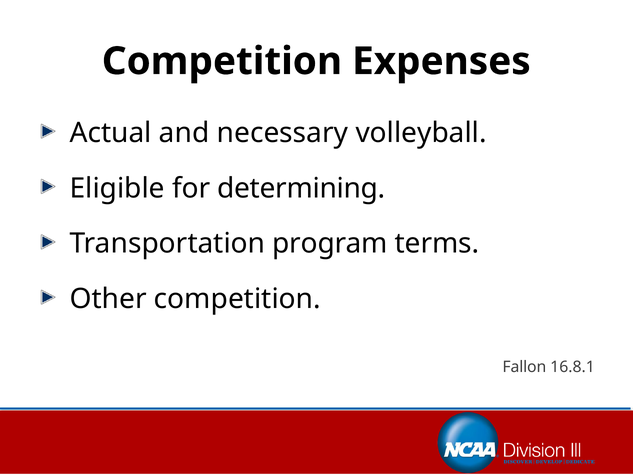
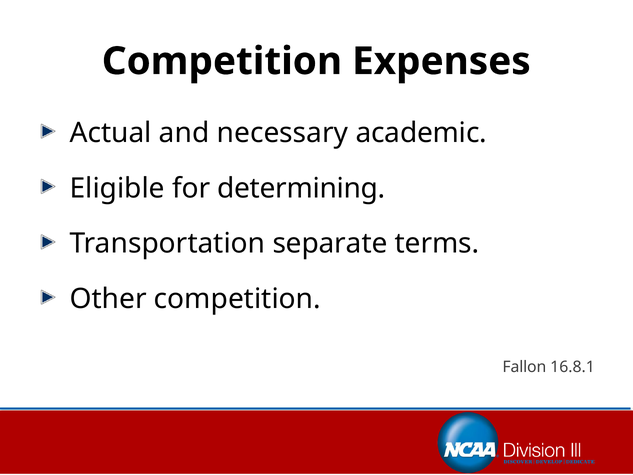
volleyball: volleyball -> academic
program: program -> separate
